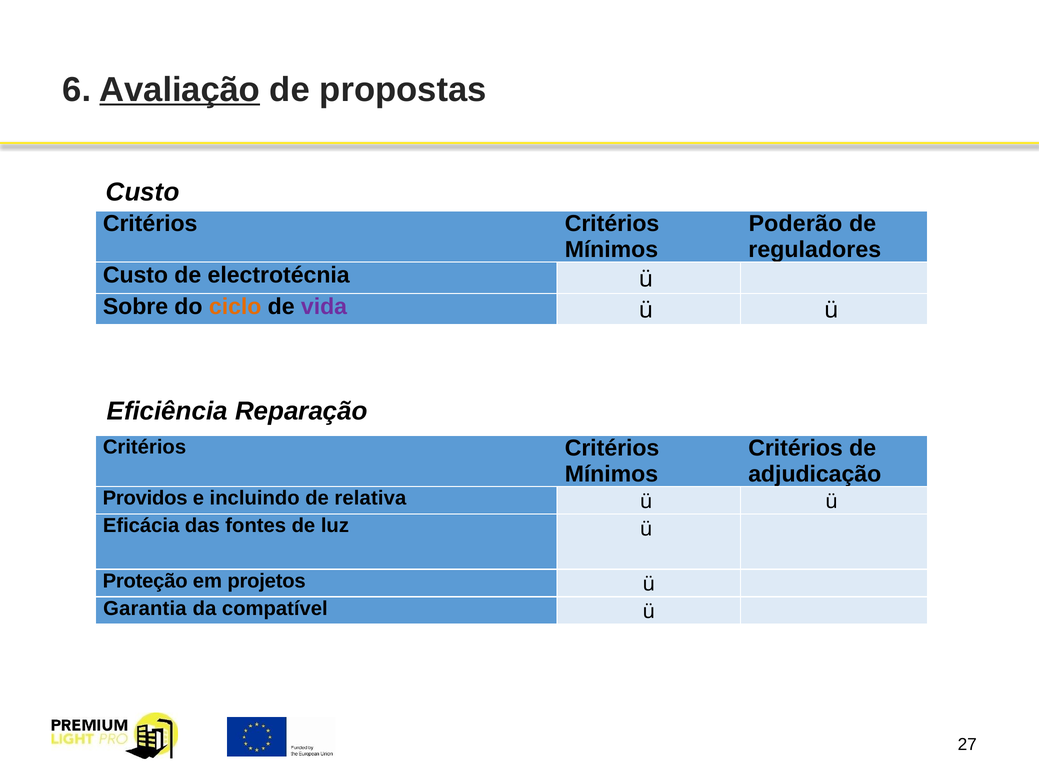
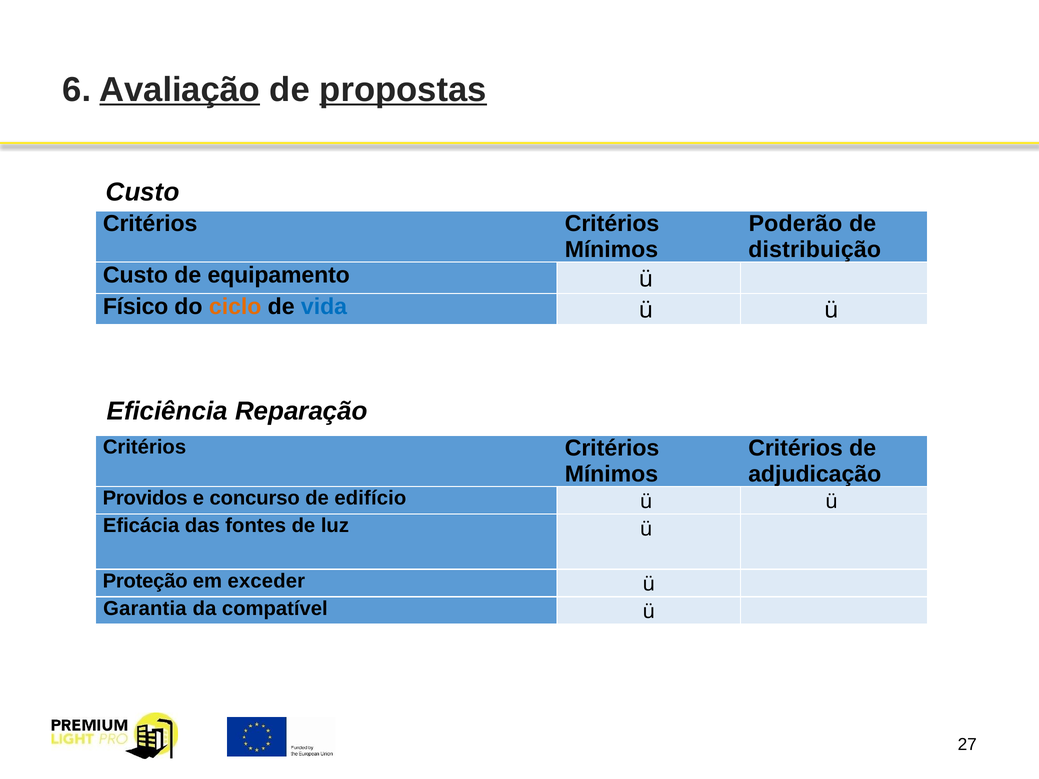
propostas underline: none -> present
reguladores: reguladores -> distribuição
electrotécnia: electrotécnia -> equipamento
Sobre: Sobre -> Físico
vida colour: purple -> blue
incluindo: incluindo -> concurso
relativa: relativa -> edifício
projetos: projetos -> exceder
